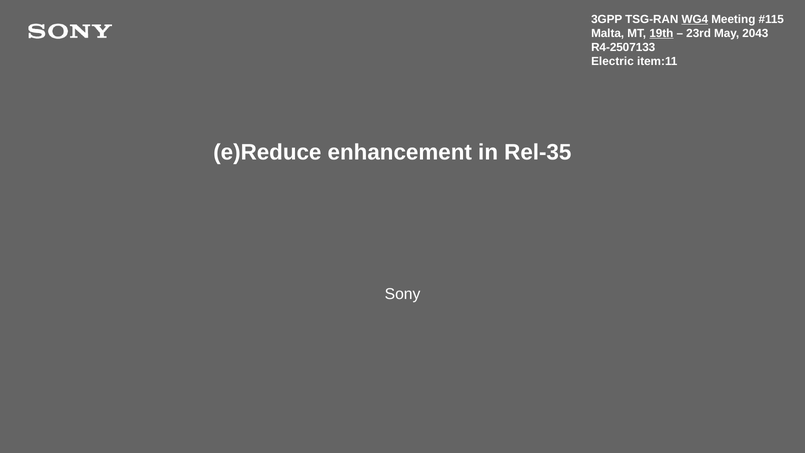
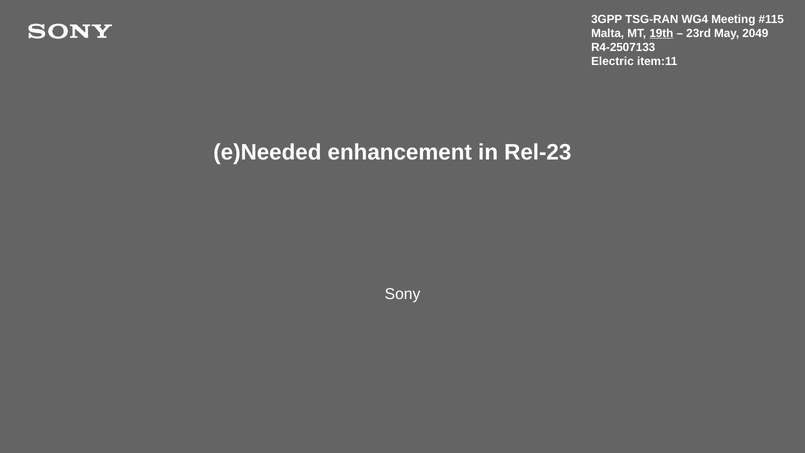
WG4 underline: present -> none
2043: 2043 -> 2049
e)Reduce: e)Reduce -> e)Needed
Rel-35: Rel-35 -> Rel-23
